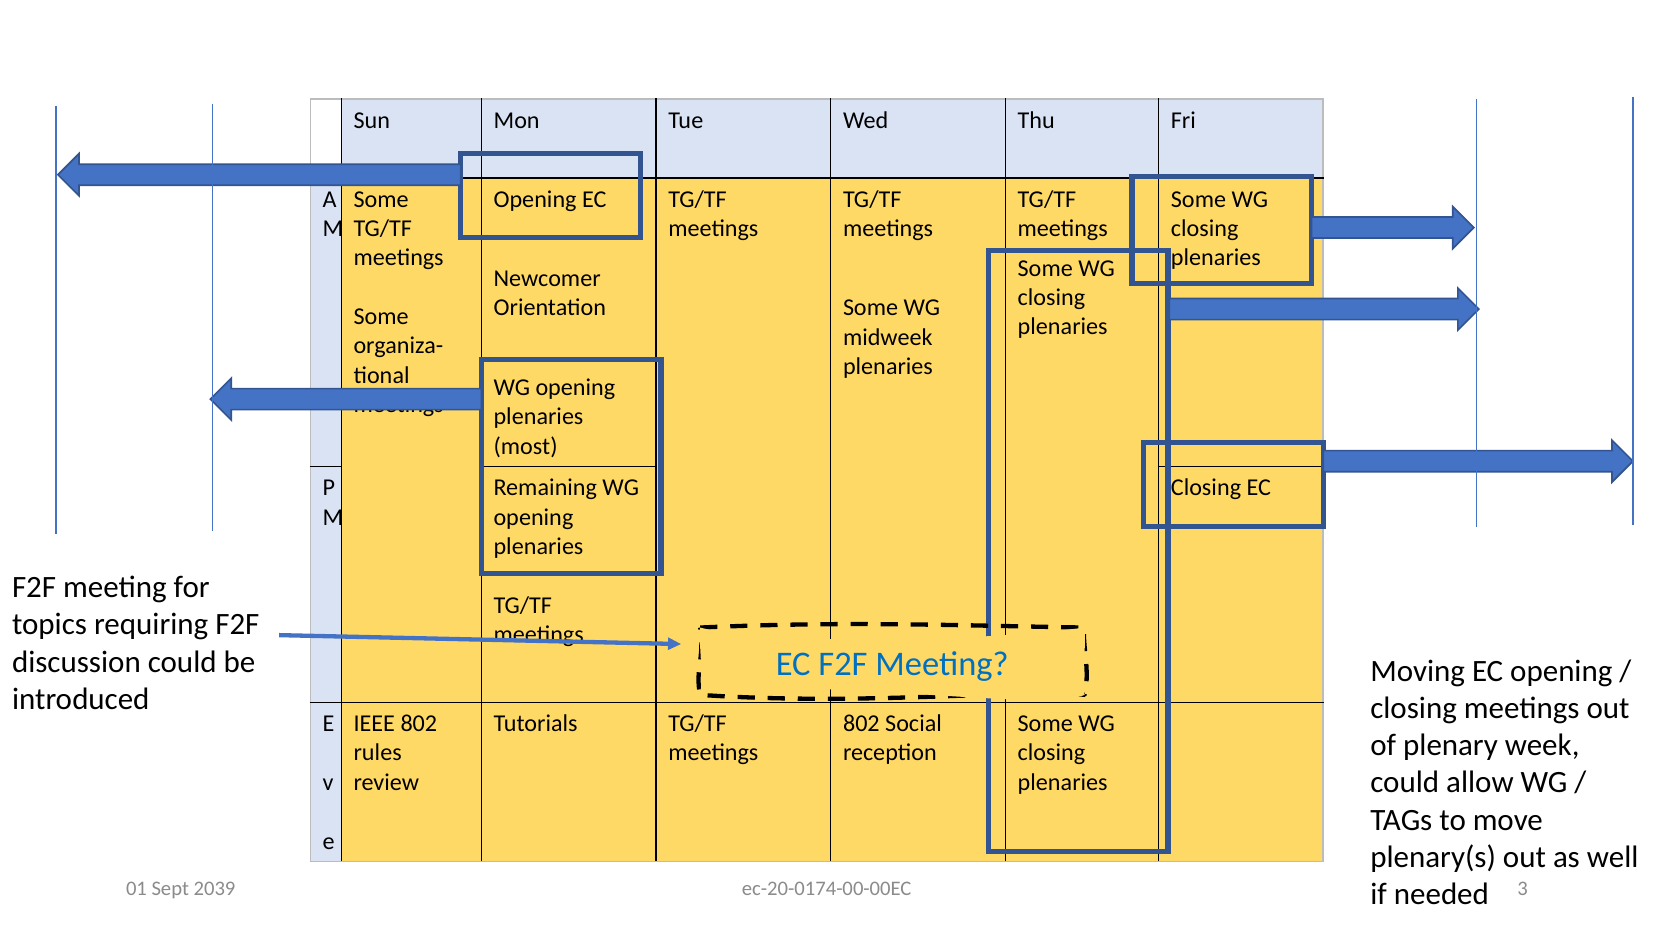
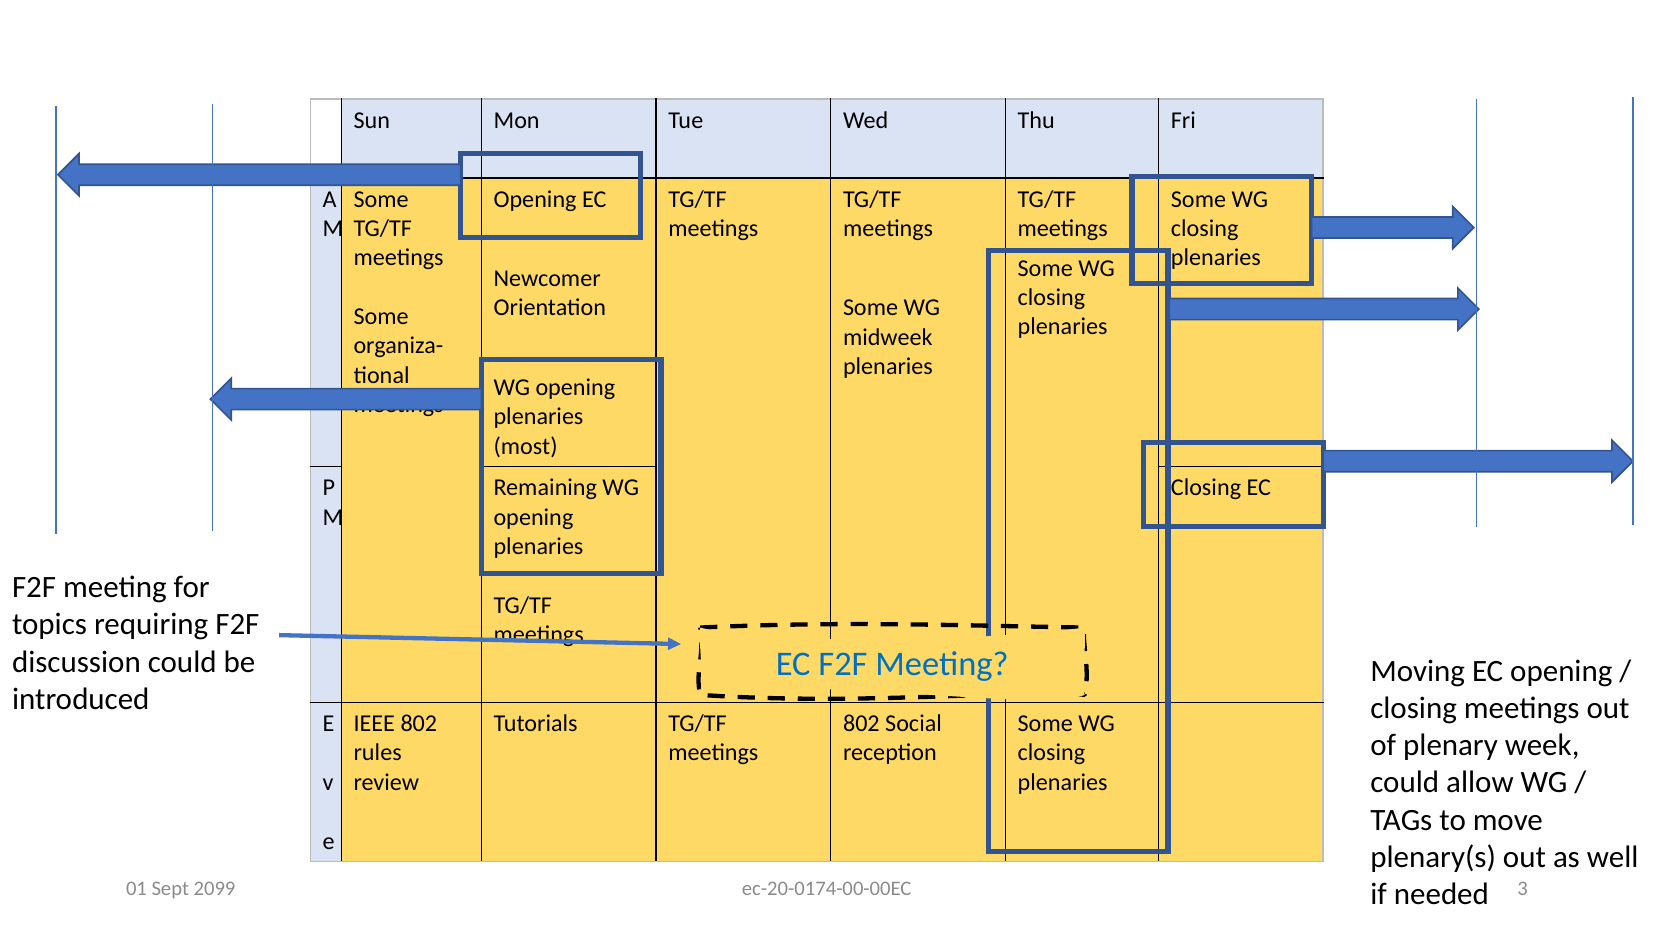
2039: 2039 -> 2099
